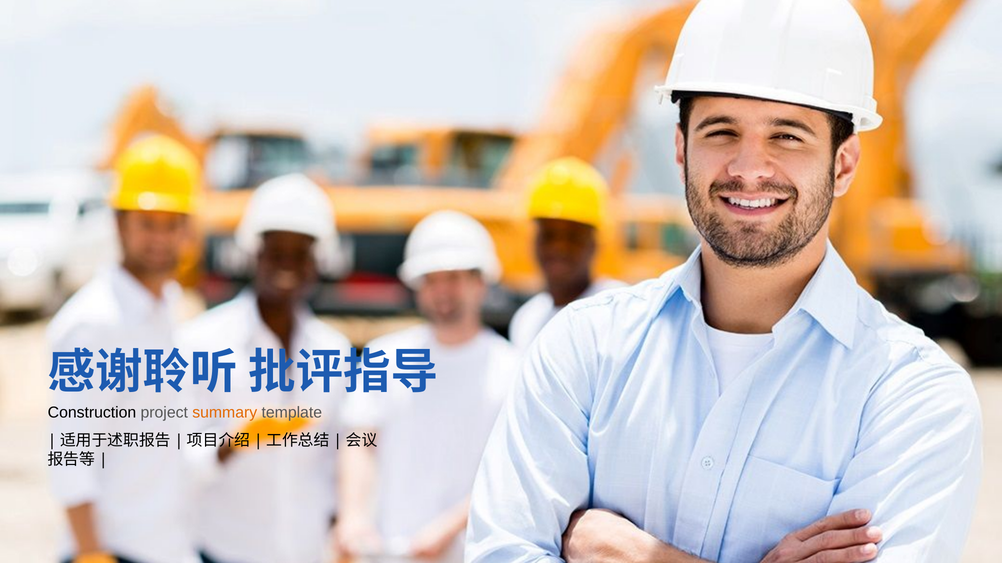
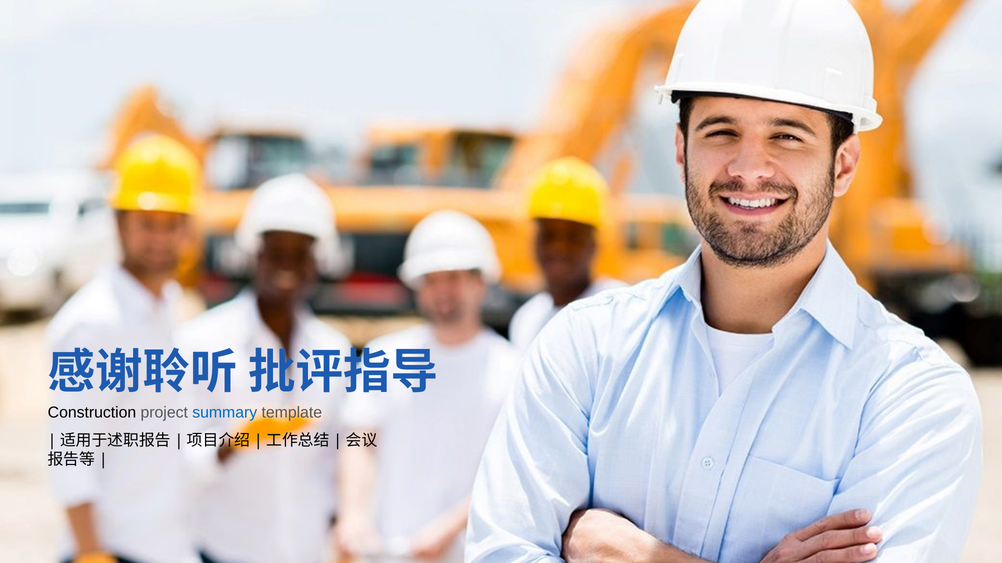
summary colour: orange -> blue
